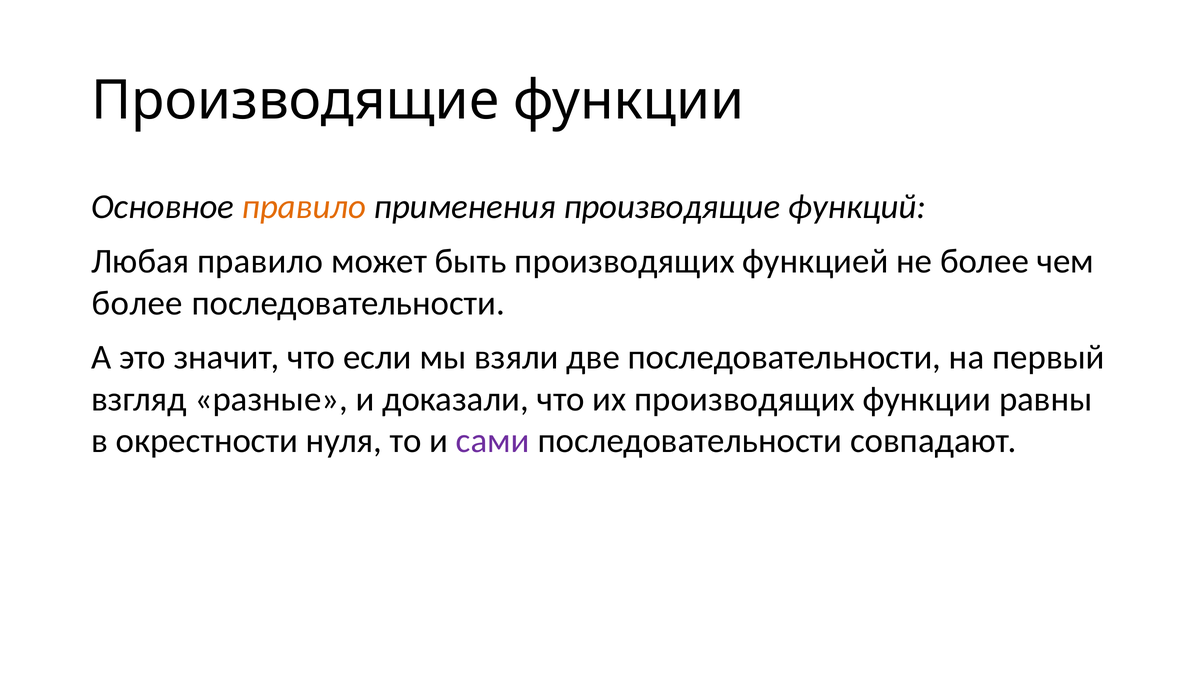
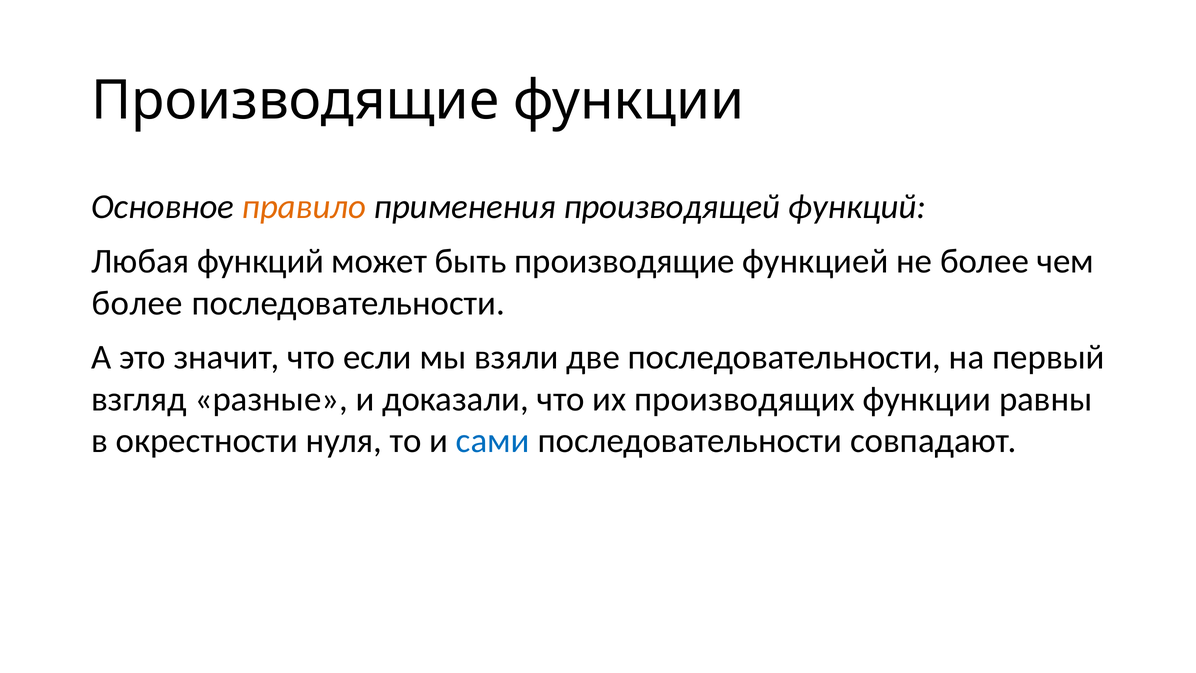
применения производящие: производящие -> производящей
Любая правило: правило -> функций
быть производящих: производящих -> производящие
сами colour: purple -> blue
